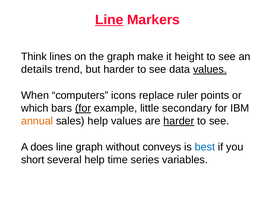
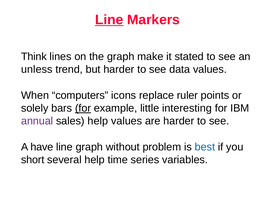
height: height -> stated
details: details -> unless
values at (210, 70) underline: present -> none
which: which -> solely
secondary: secondary -> interesting
annual colour: orange -> purple
harder at (179, 121) underline: present -> none
does: does -> have
conveys: conveys -> problem
